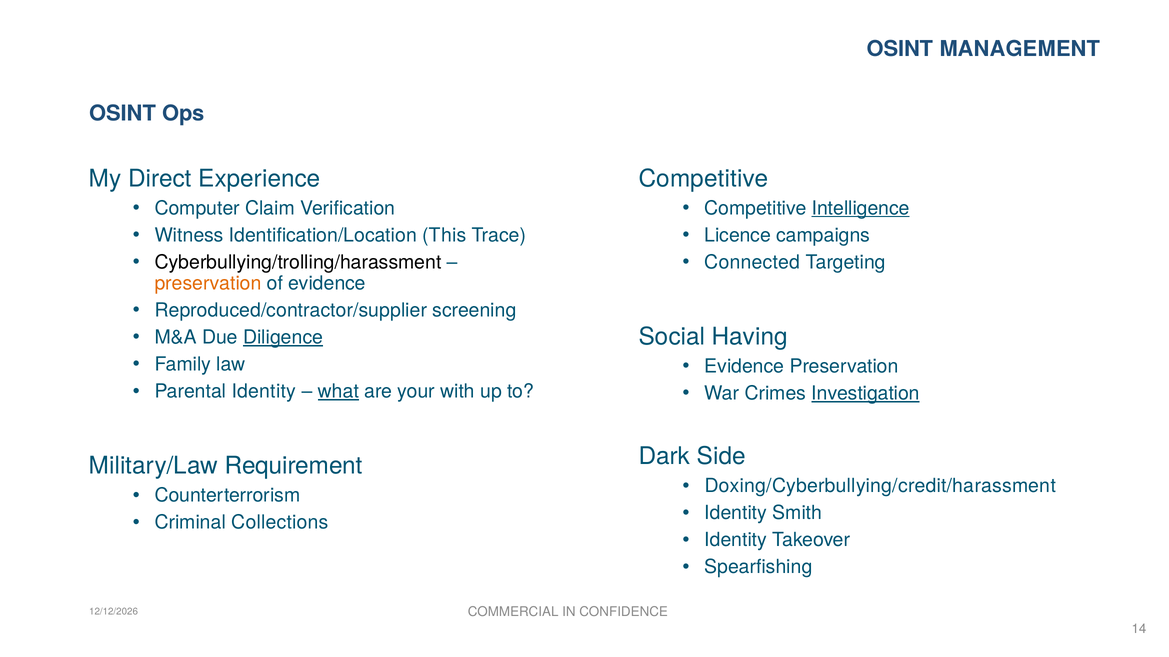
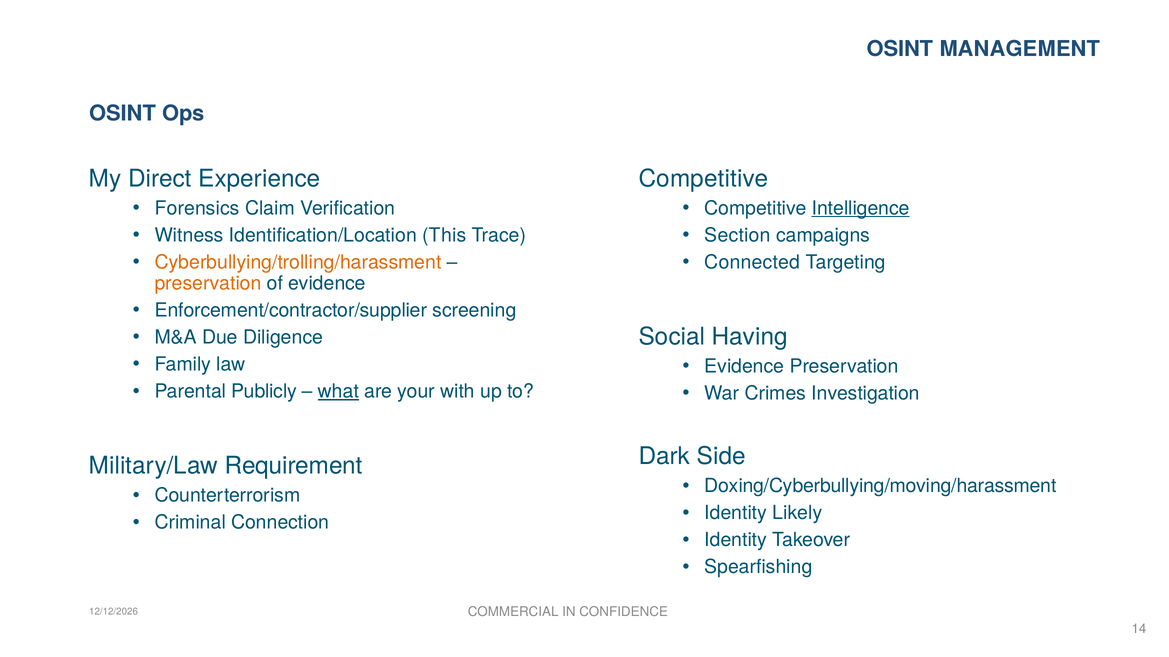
Computer: Computer -> Forensics
Licence: Licence -> Section
Cyberbullying/trolling/harassment colour: black -> orange
Reproduced/contractor/supplier: Reproduced/contractor/supplier -> Enforcement/contractor/supplier
Diligence underline: present -> none
Parental Identity: Identity -> Publicly
Investigation underline: present -> none
Doxing/Cyberbullying/credit/harassment: Doxing/Cyberbullying/credit/harassment -> Doxing/Cyberbullying/moving/harassment
Smith: Smith -> Likely
Collections: Collections -> Connection
